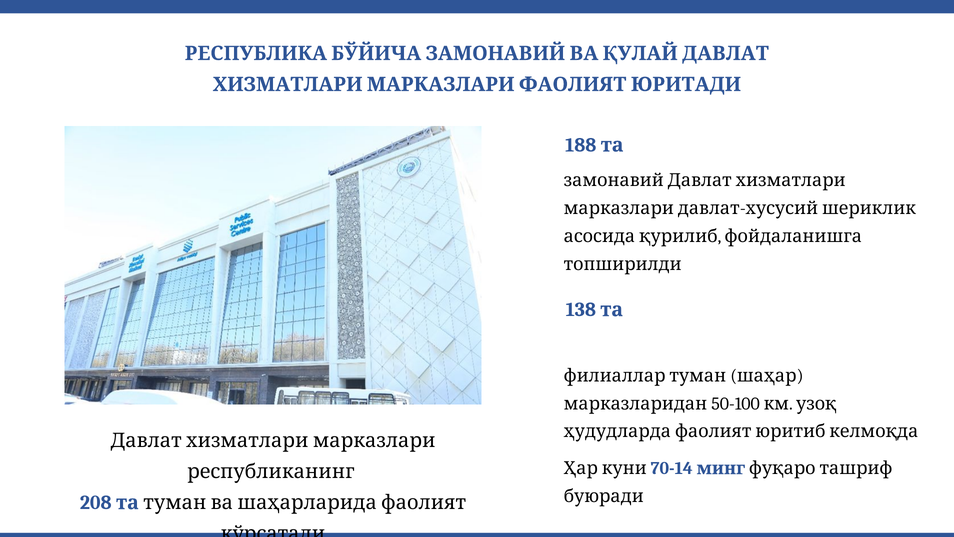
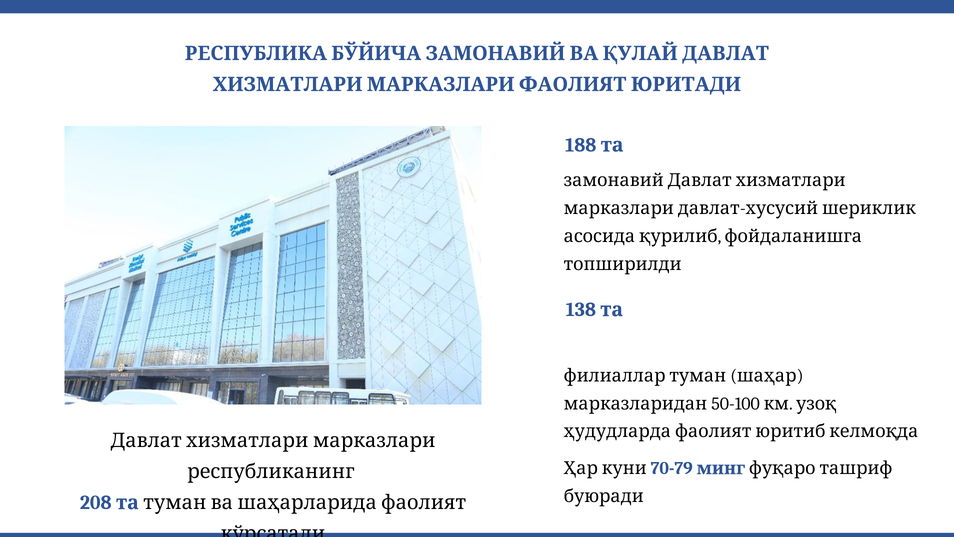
70-14: 70-14 -> 70-79
